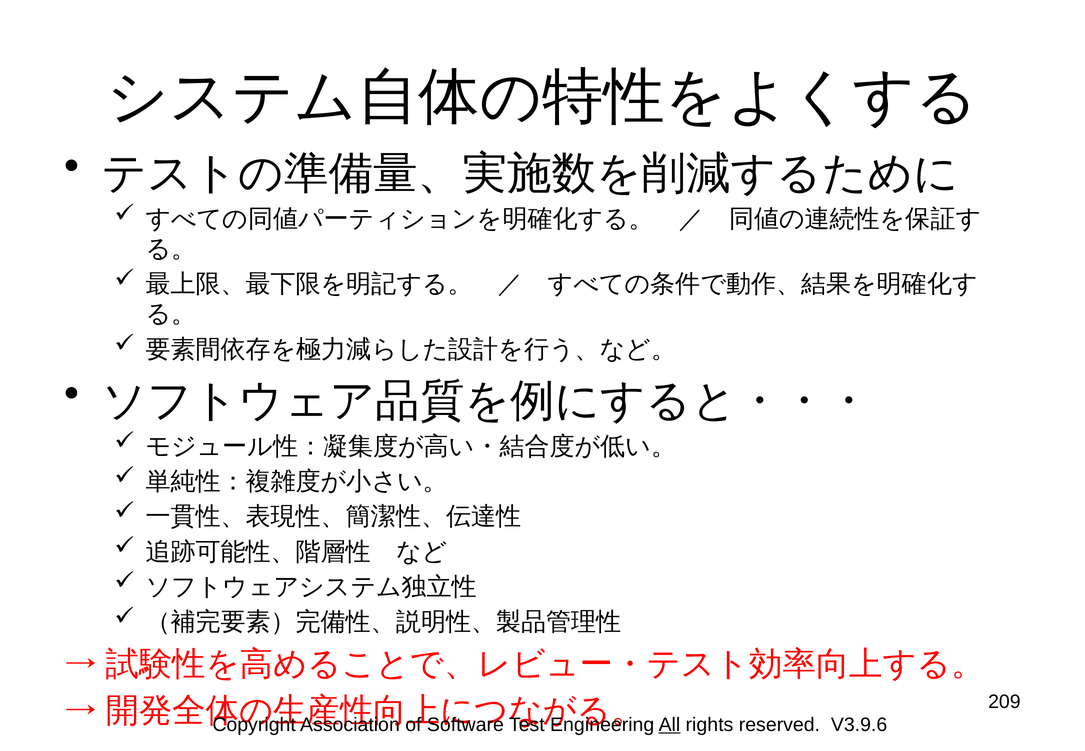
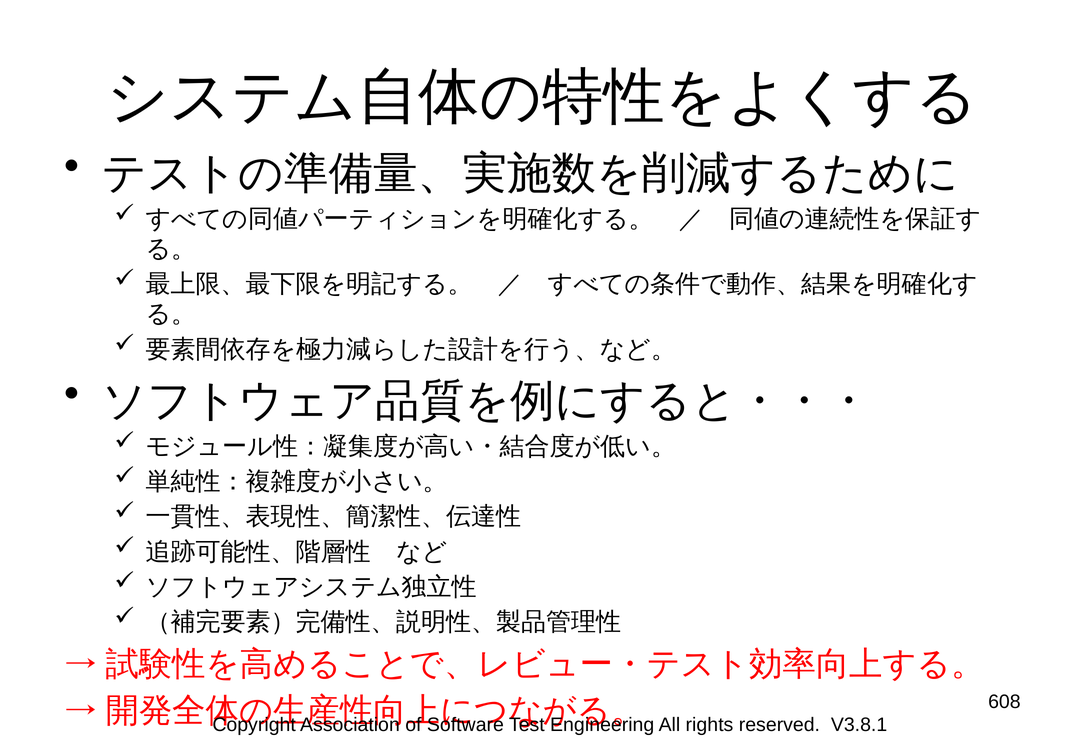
209: 209 -> 608
All underline: present -> none
V3.9.6: V3.9.6 -> V3.8.1
